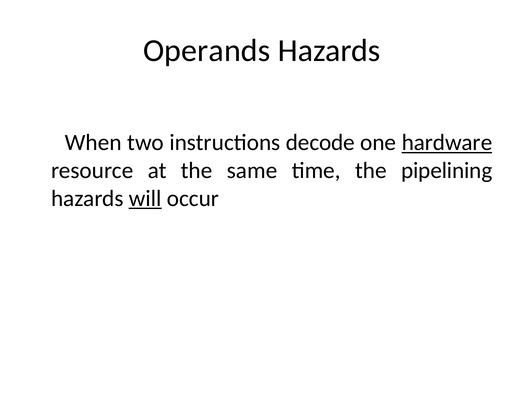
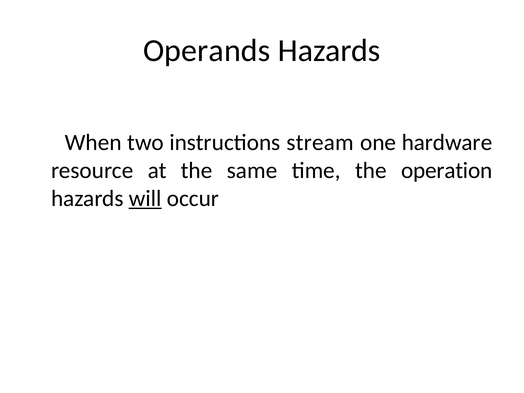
decode: decode -> stream
hardware underline: present -> none
pipelining: pipelining -> operation
